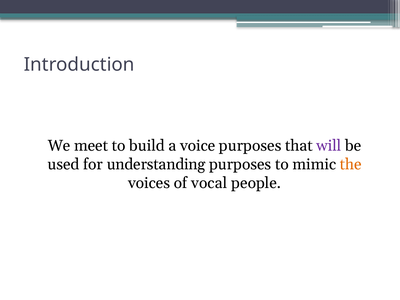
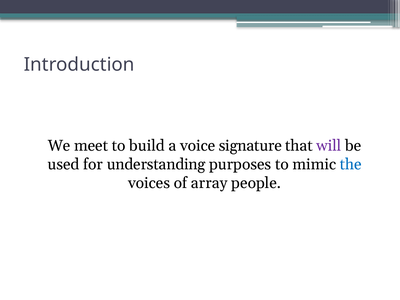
voice purposes: purposes -> signature
the colour: orange -> blue
vocal: vocal -> array
